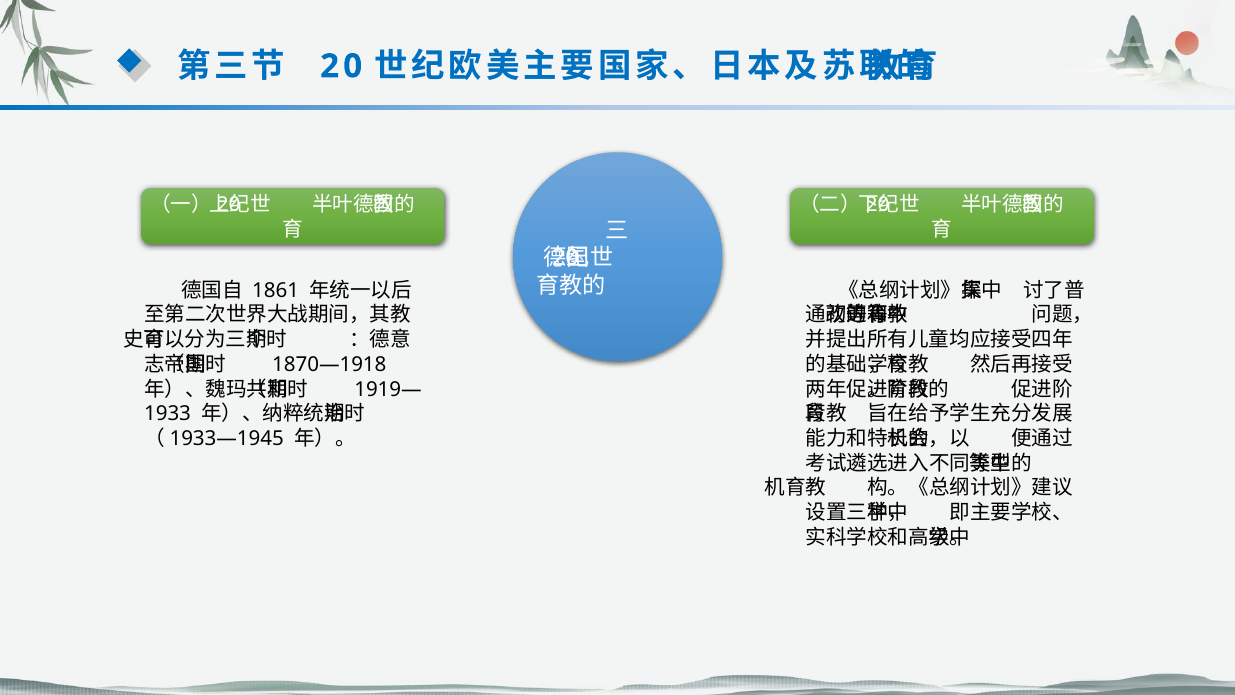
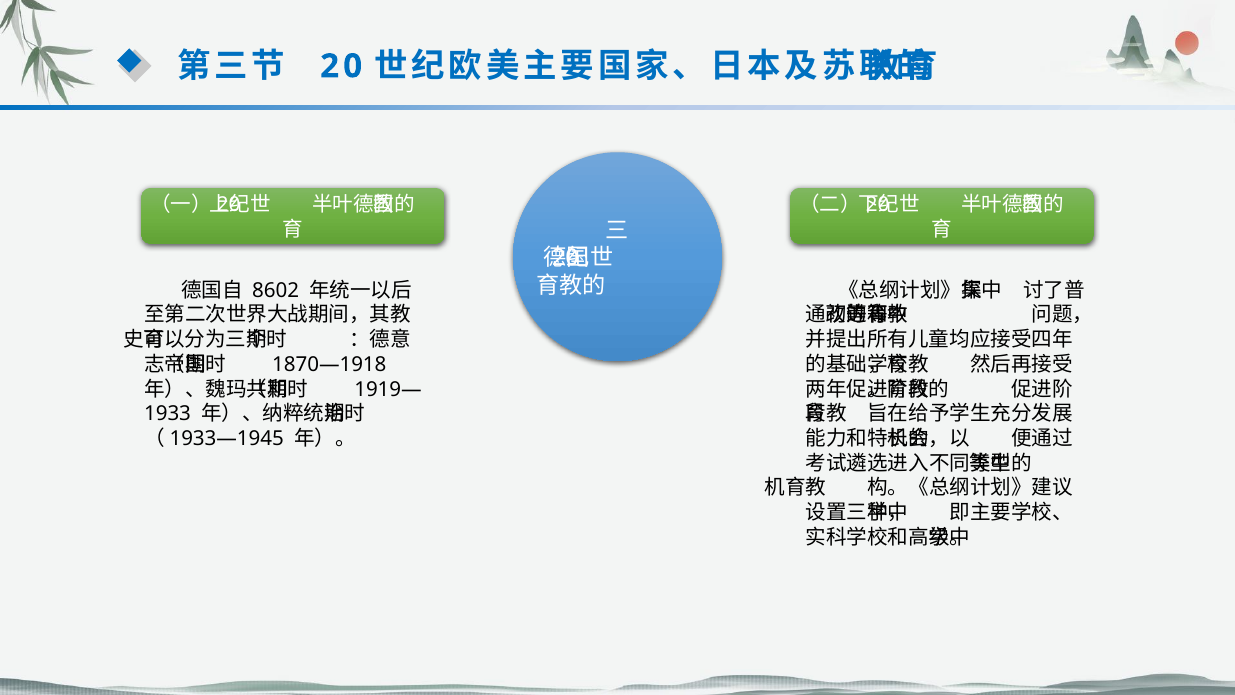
1861: 1861 -> 8602
